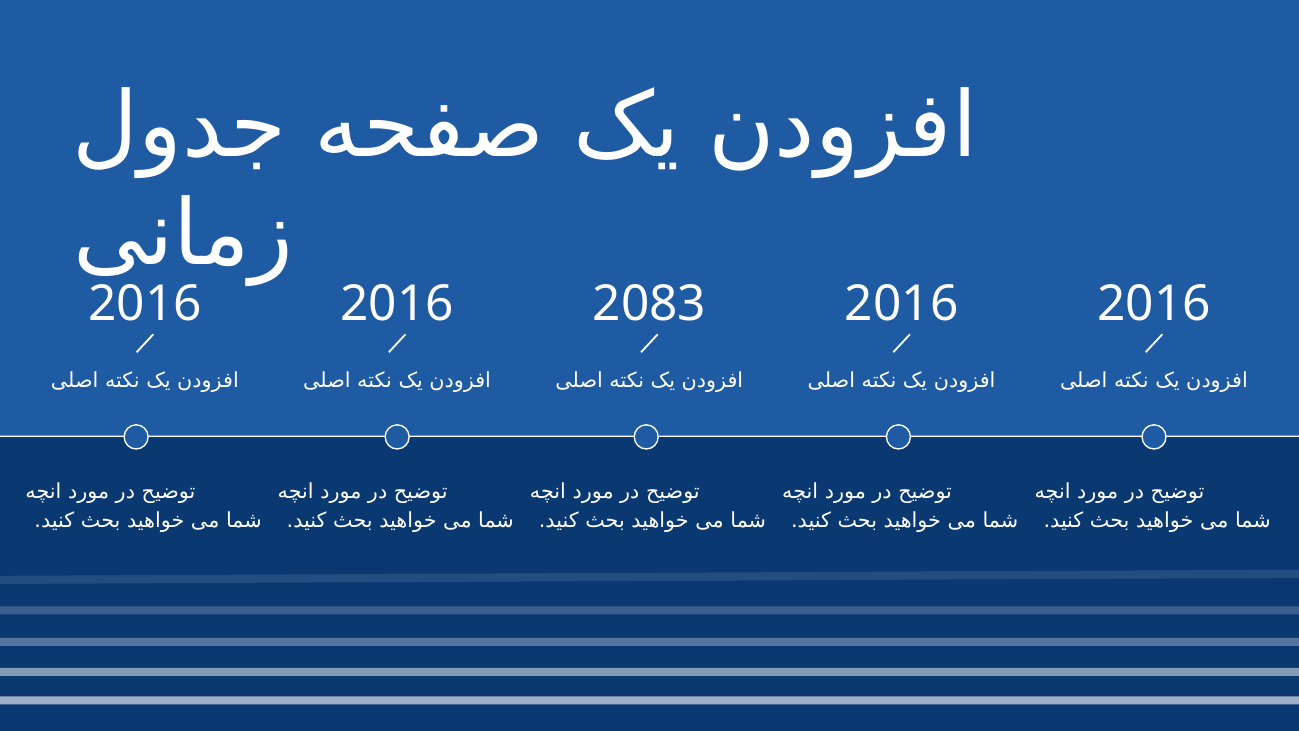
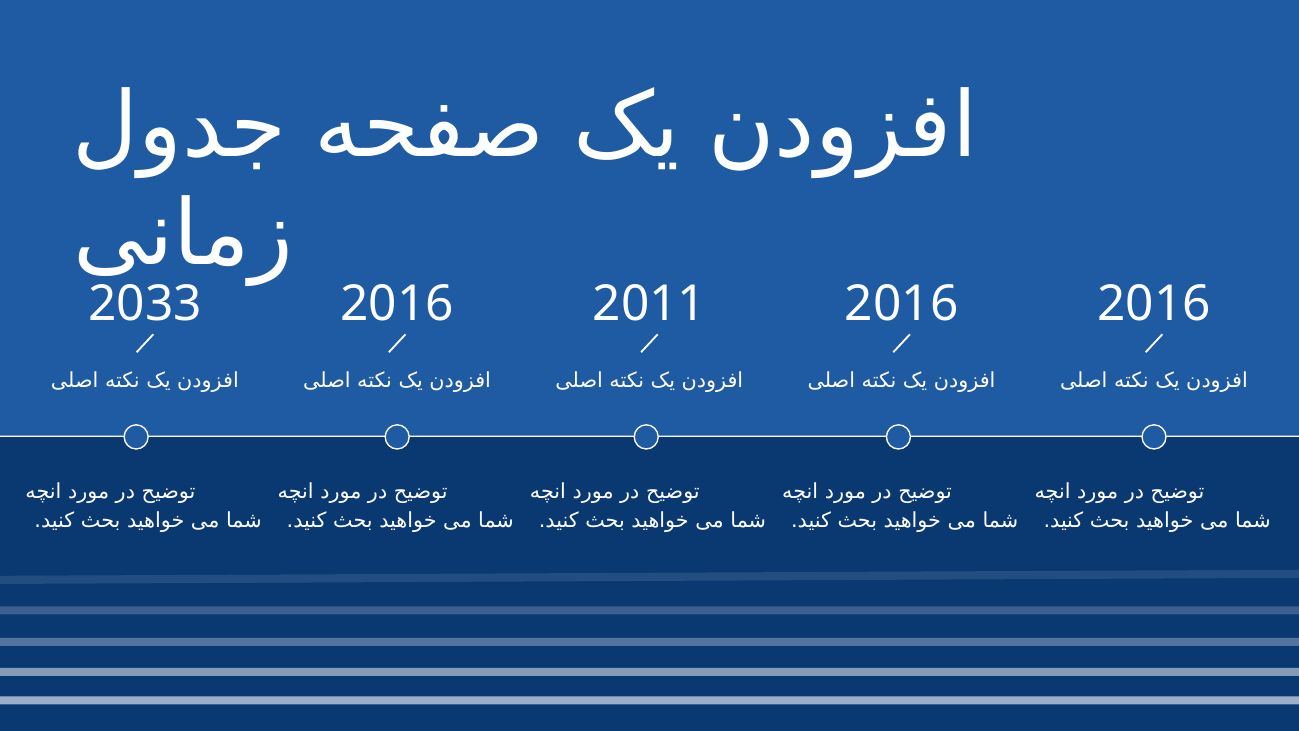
2016 at (145, 304): 2016 -> 2033
2083: 2083 -> 2011
